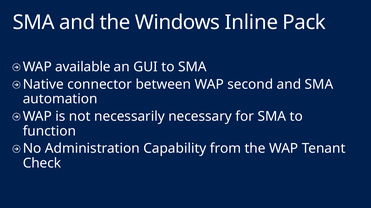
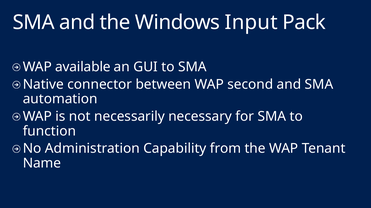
Inline: Inline -> Input
Check: Check -> Name
